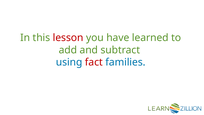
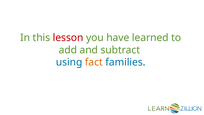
fact colour: red -> orange
